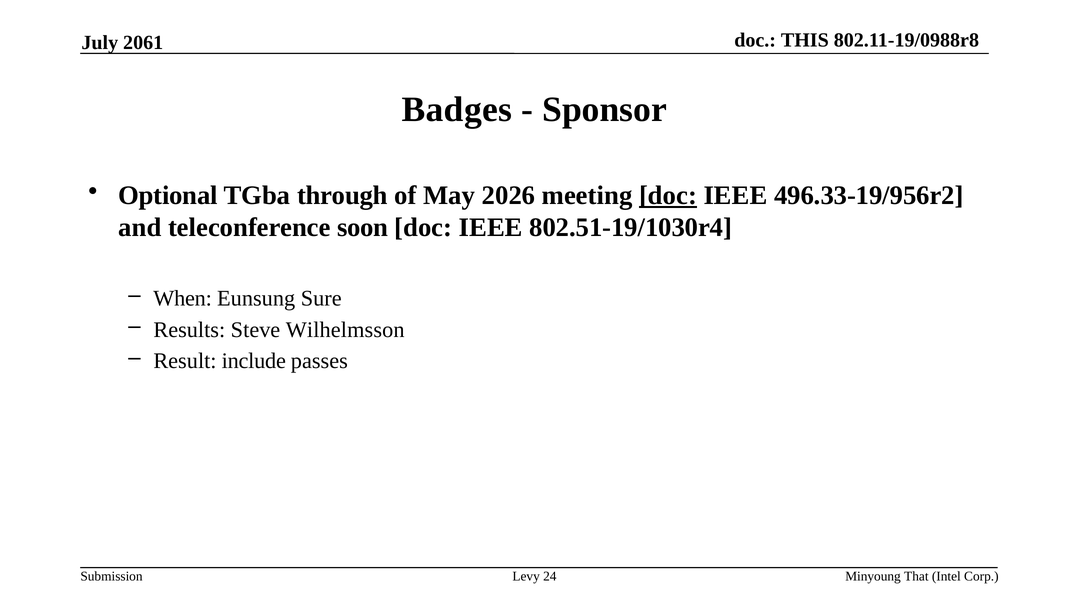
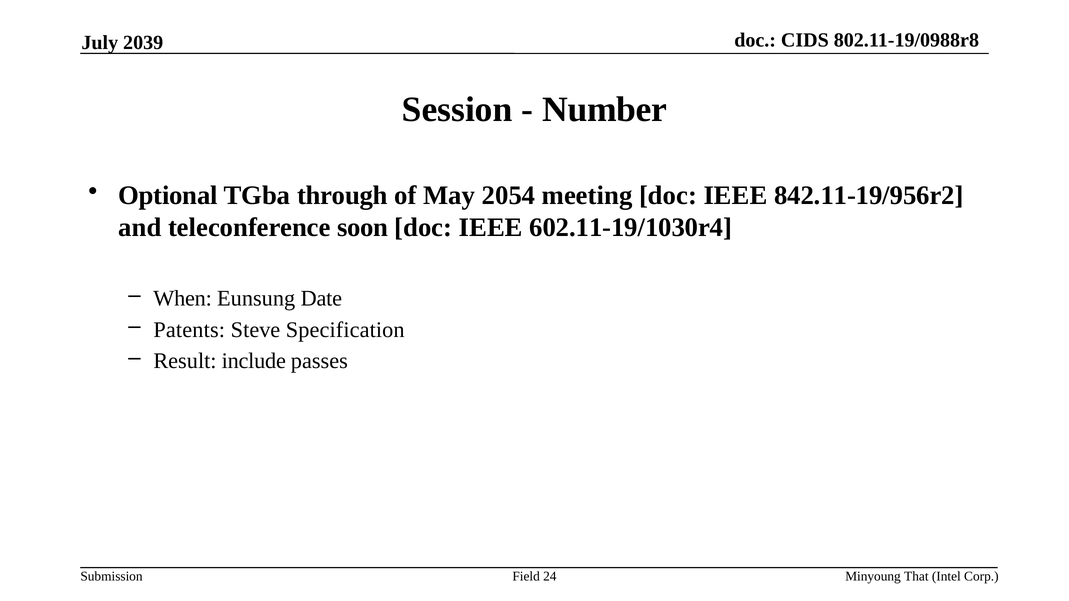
THIS: THIS -> CIDS
2061: 2061 -> 2039
Badges: Badges -> Session
Sponsor: Sponsor -> Number
2026: 2026 -> 2054
doc at (668, 196) underline: present -> none
496.33-19/956r2: 496.33-19/956r2 -> 842.11-19/956r2
802.51-19/1030r4: 802.51-19/1030r4 -> 602.11-19/1030r4
Sure: Sure -> Date
Results: Results -> Patents
Wilhelmsson: Wilhelmsson -> Specification
Levy: Levy -> Field
